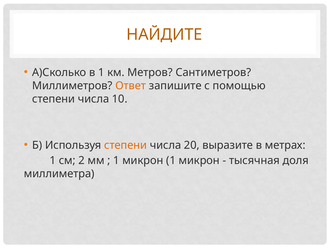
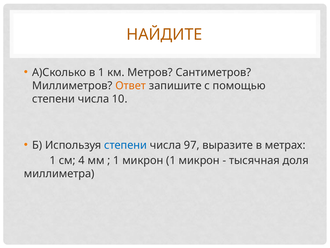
степени at (126, 145) colour: orange -> blue
20: 20 -> 97
2: 2 -> 4
